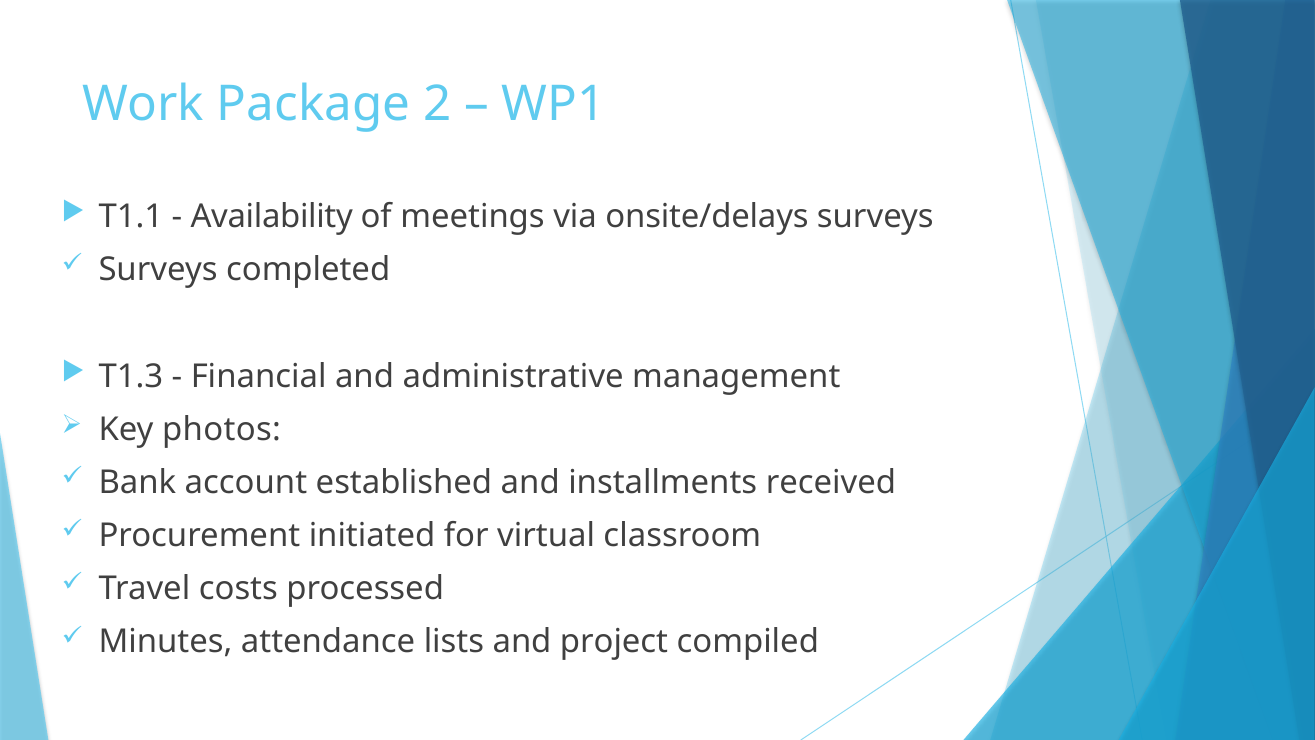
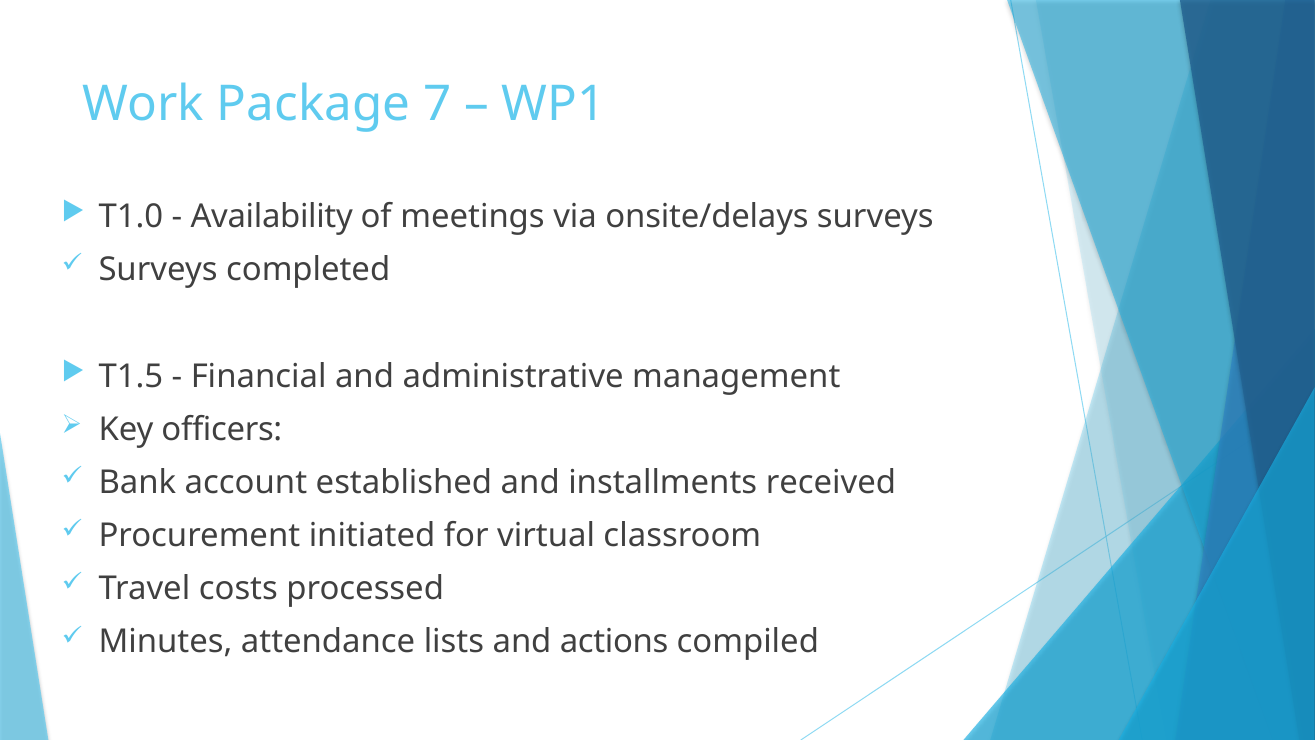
2: 2 -> 7
T1.1: T1.1 -> T1.0
T1.3: T1.3 -> T1.5
photos: photos -> officers
project: project -> actions
